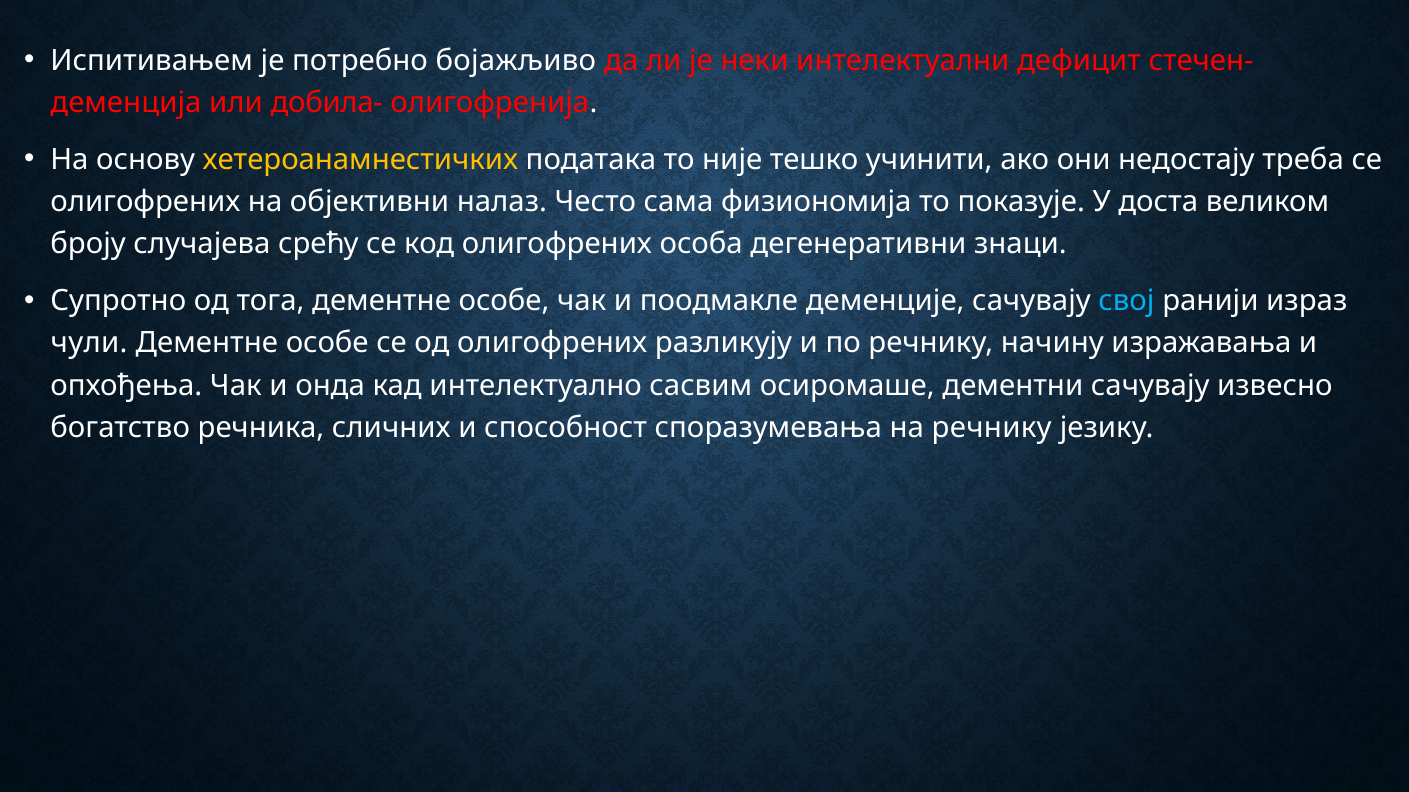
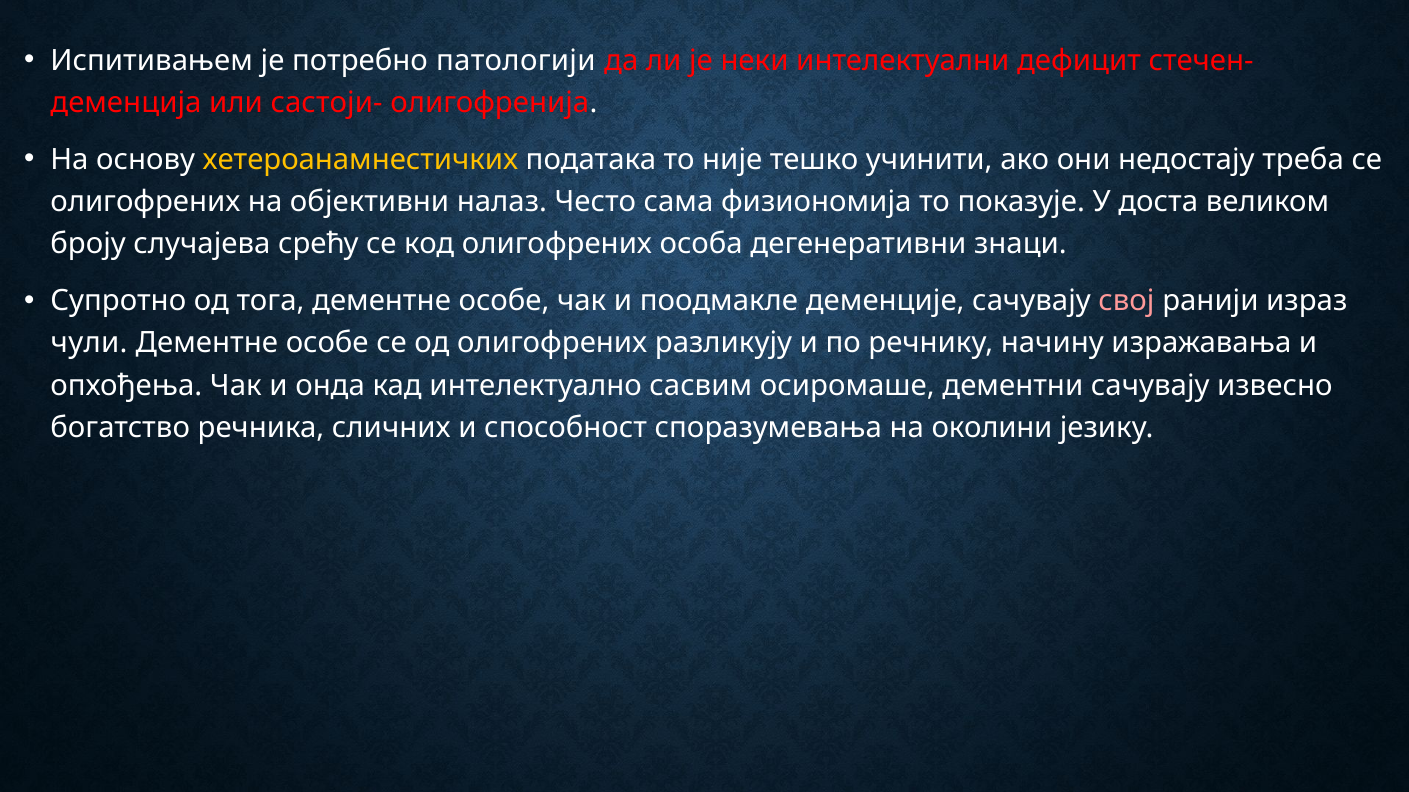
бојажљиво: бојажљиво -> патологији
добила-: добила- -> састоји-
свој colour: light blue -> pink
на речнику: речнику -> околини
